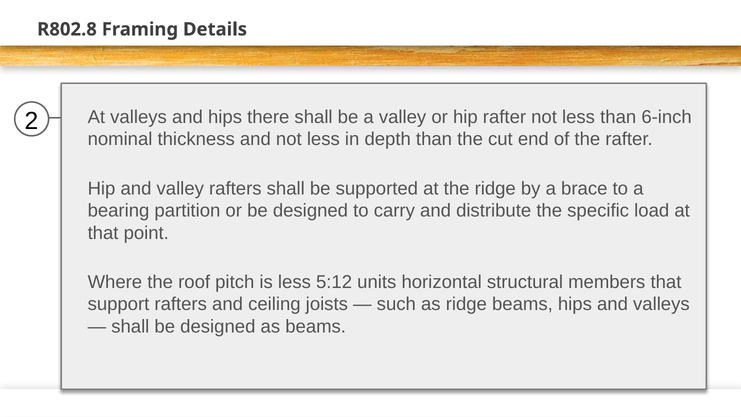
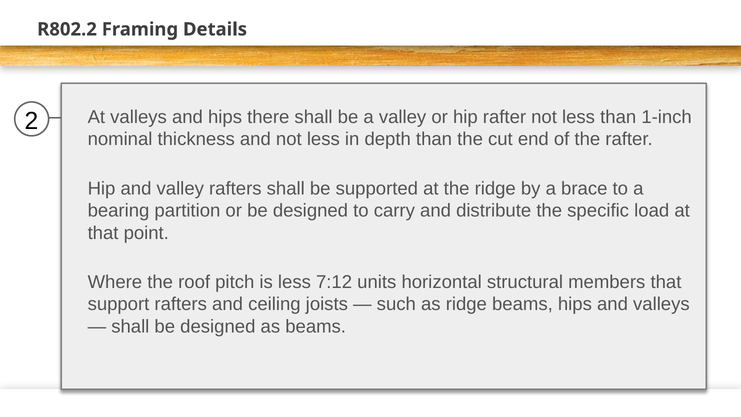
R802.8: R802.8 -> R802.2
6-inch: 6-inch -> 1-inch
5:12: 5:12 -> 7:12
